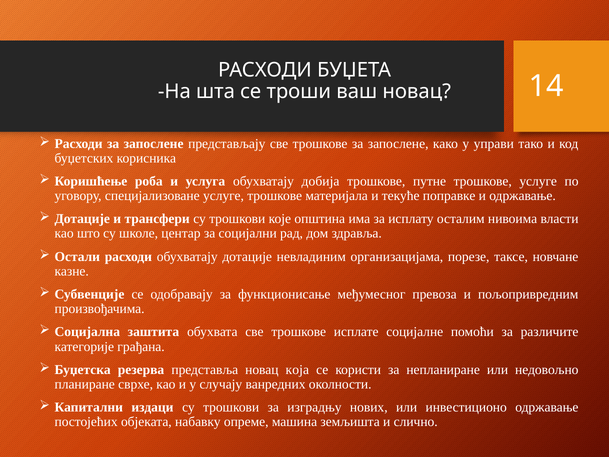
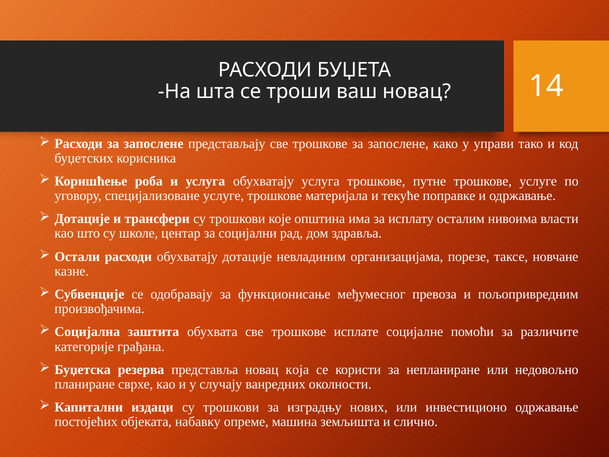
обухватају добија: добија -> услуга
